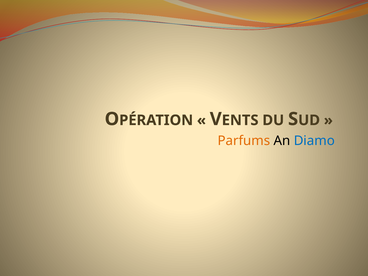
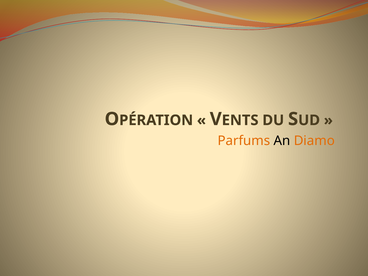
Diamo colour: blue -> orange
